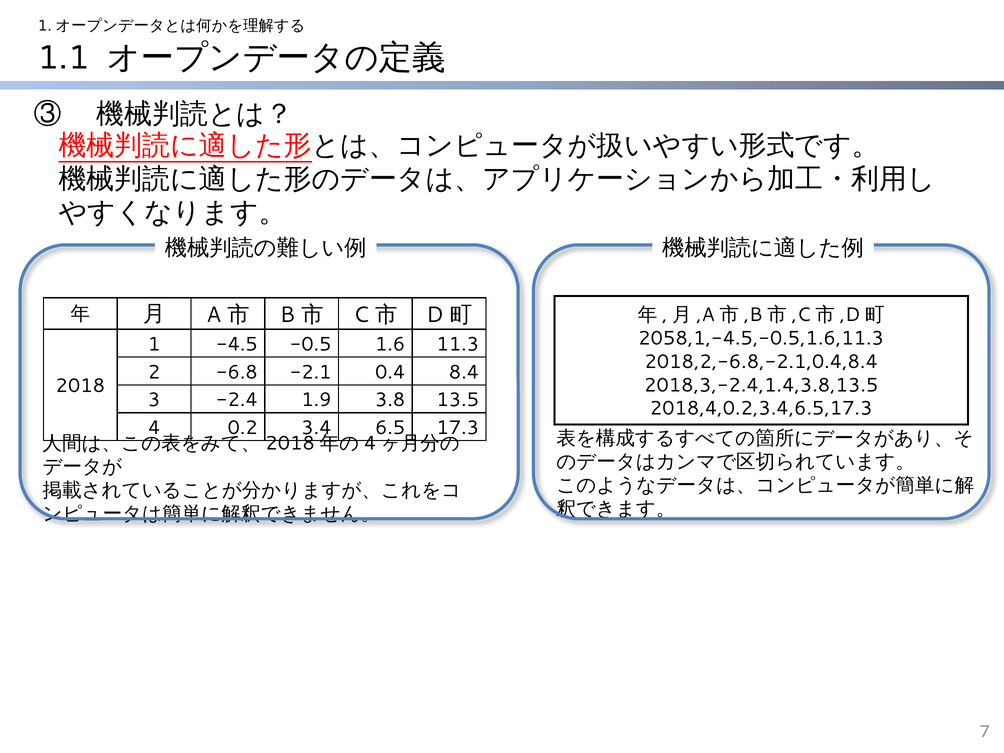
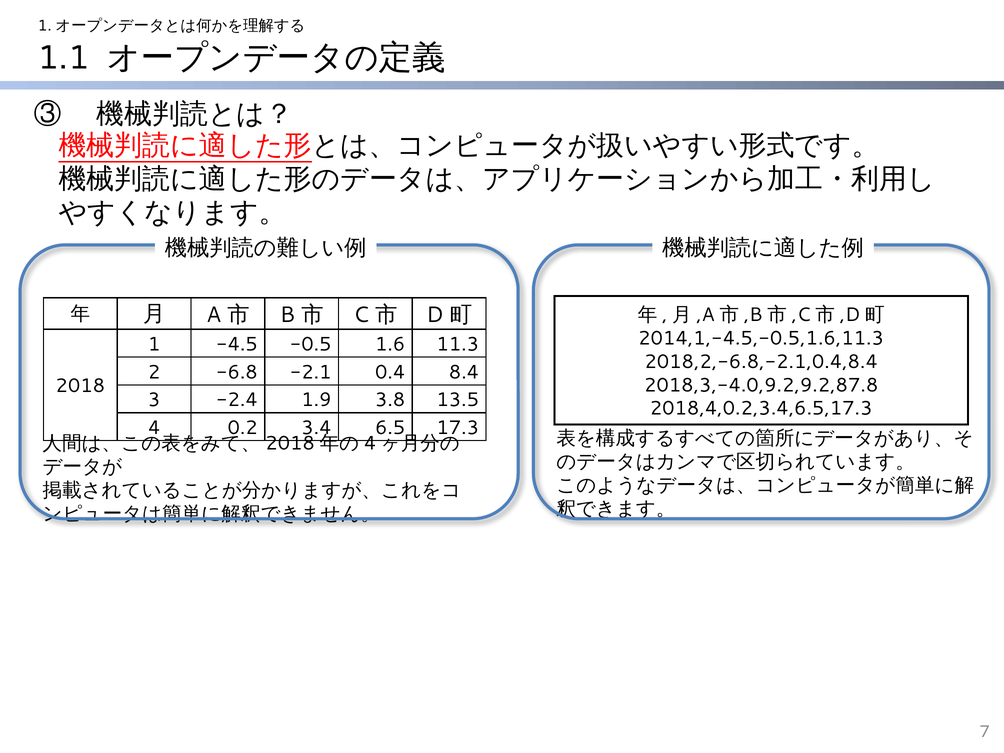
2058,1,-4.5,-0.5,1.6,11.3: 2058,1,-4.5,-0.5,1.6,11.3 -> 2014,1,-4.5,-0.5,1.6,11.3
2018,3,-2.4,1.4,3.8,13.5: 2018,3,-2.4,1.4,3.8,13.5 -> 2018,3,-4.0,9.2,9.2,87.8
